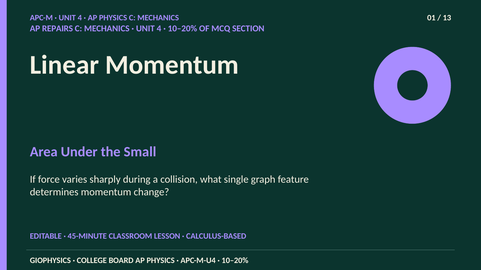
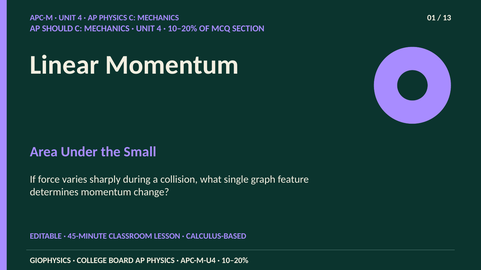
REPAIRS: REPAIRS -> SHOULD
